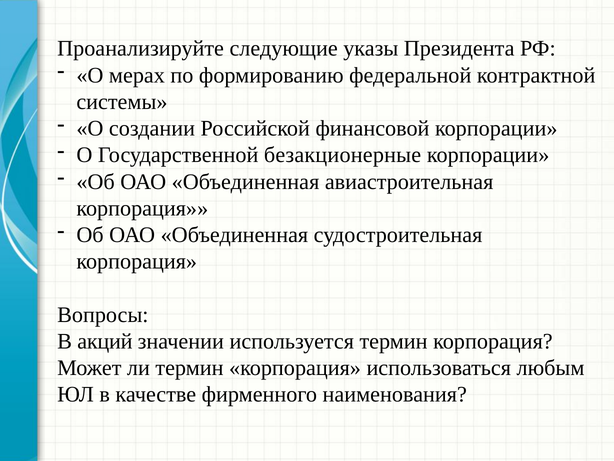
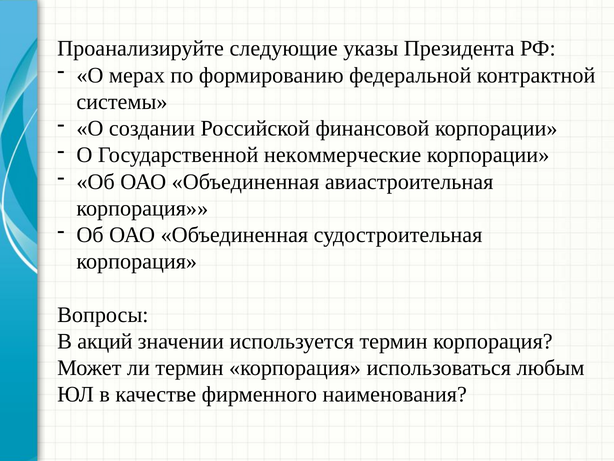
безакционерные: безакционерные -> некоммерческие
